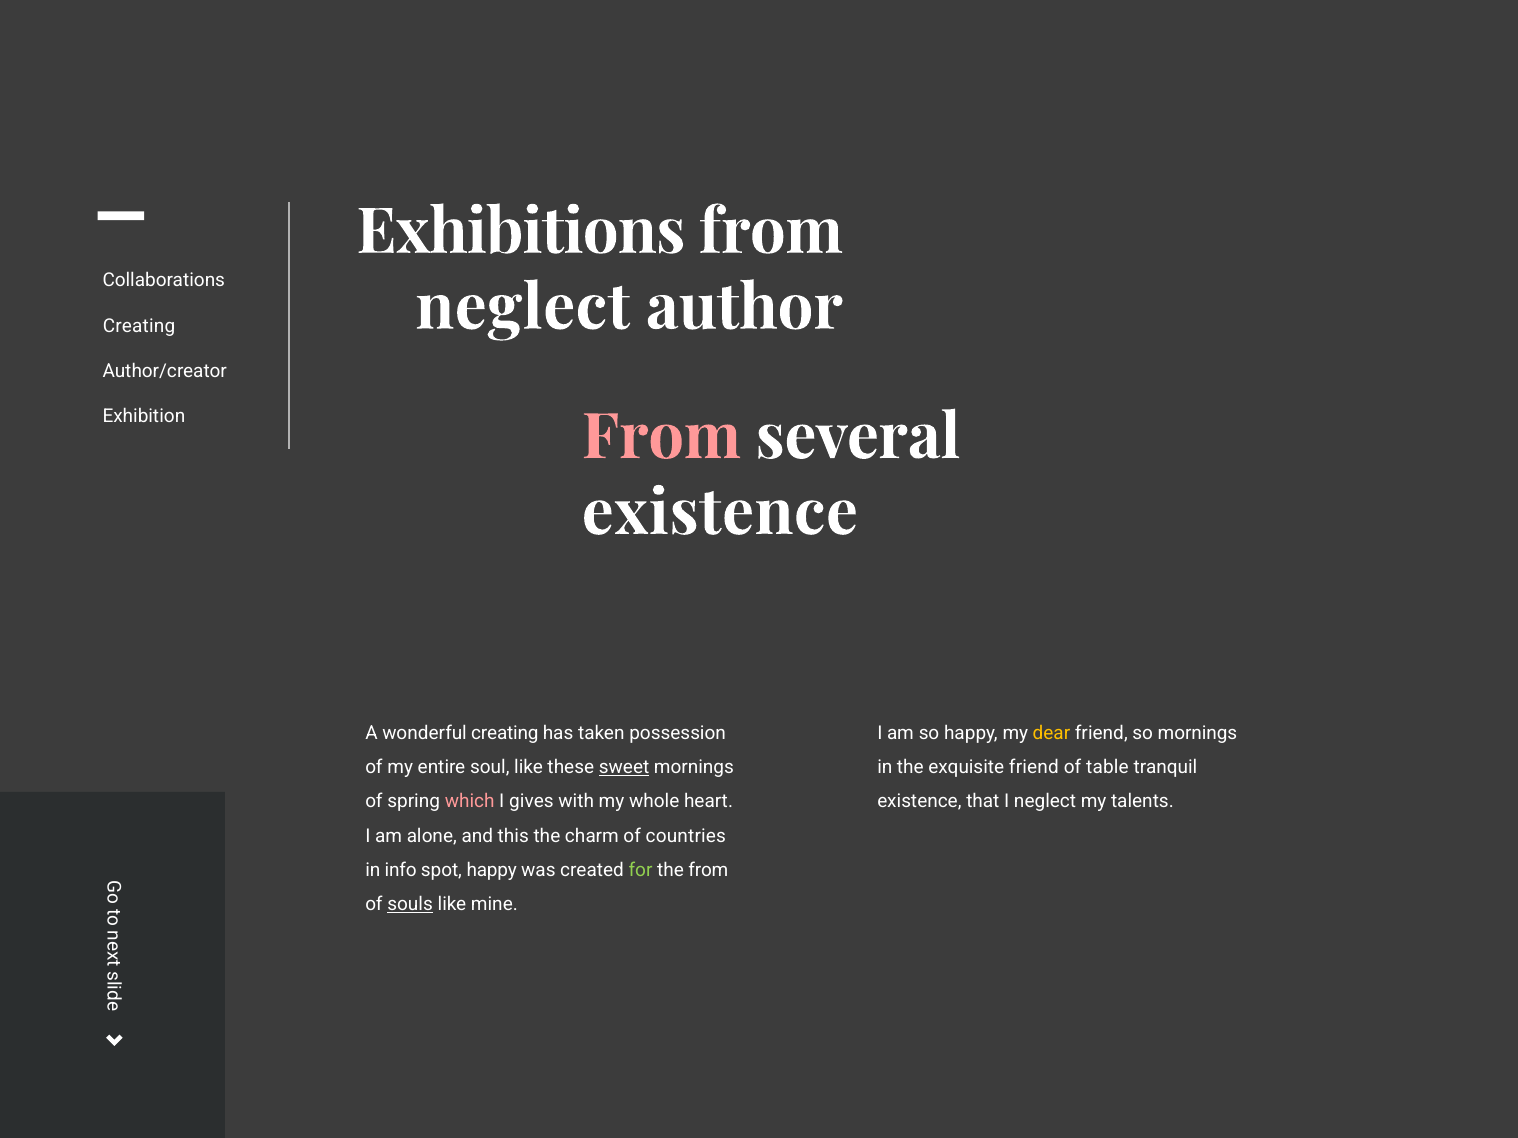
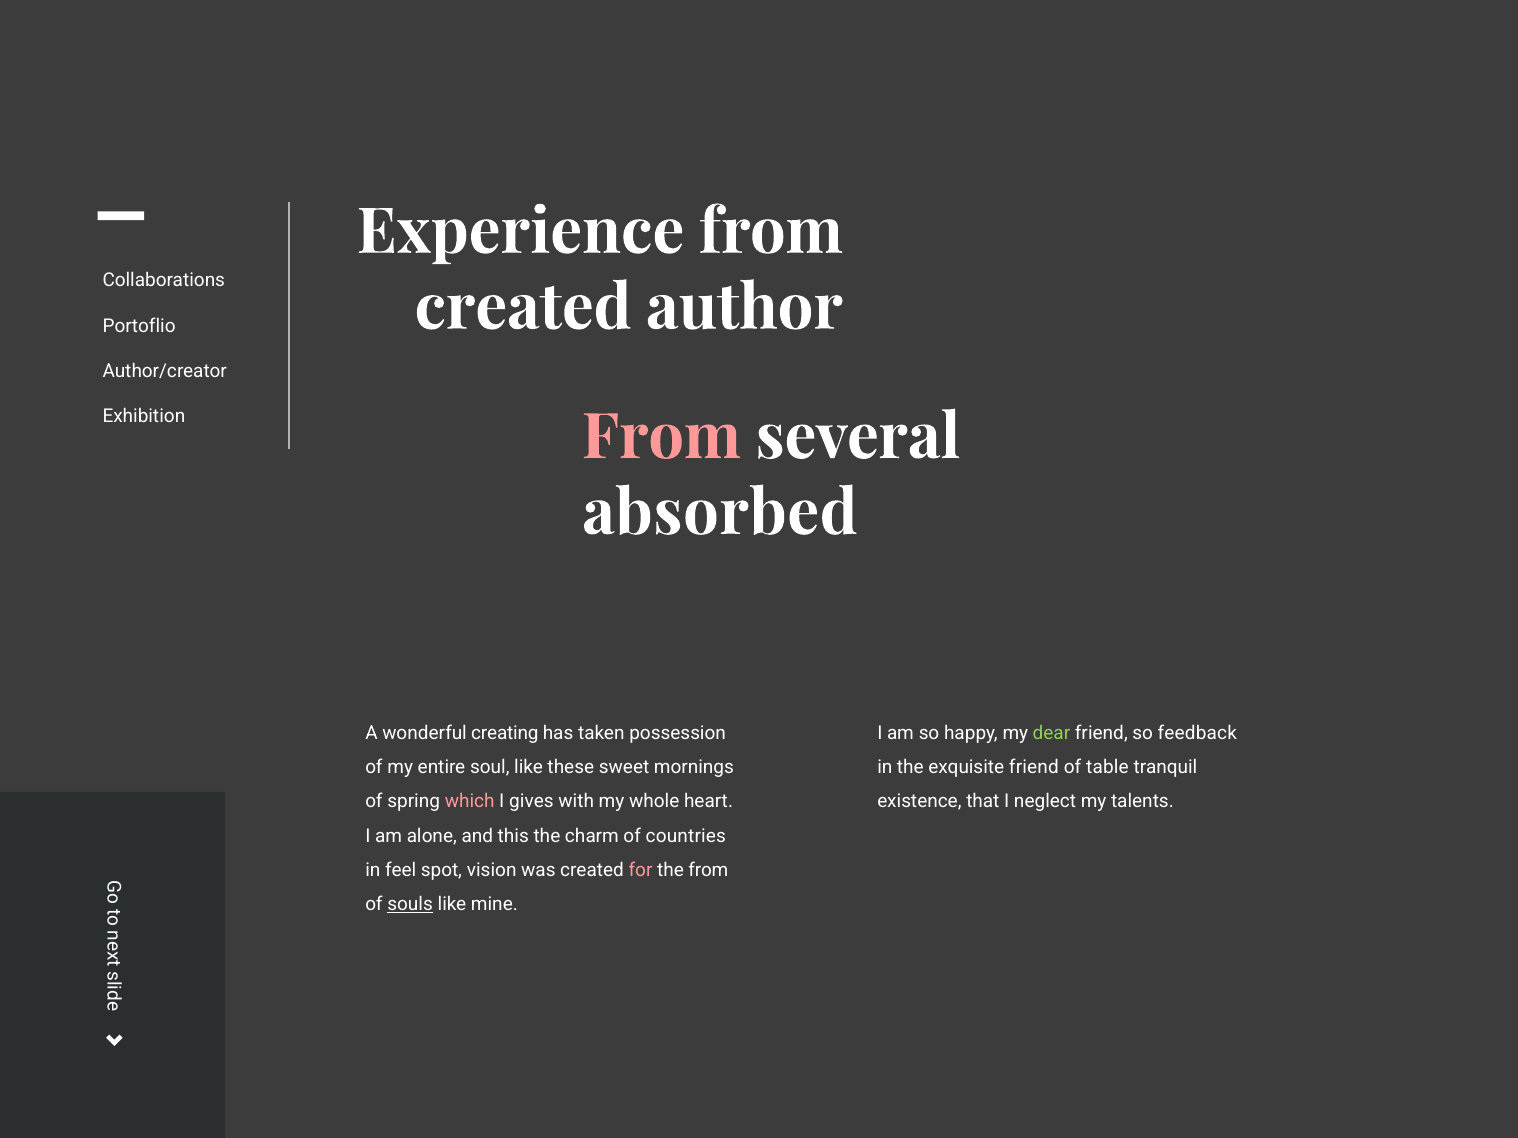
Exhibitions: Exhibitions -> Experience
neglect at (523, 308): neglect -> created
Creating at (139, 326): Creating -> Portoflio
existence at (720, 513): existence -> absorbed
dear colour: yellow -> light green
so mornings: mornings -> feedback
sweet underline: present -> none
info: info -> feel
spot happy: happy -> vision
for colour: light green -> pink
